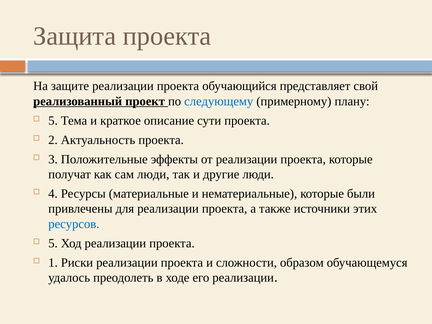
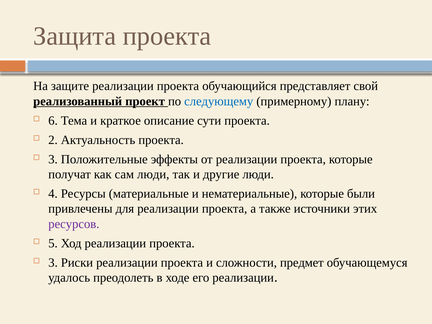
5 at (53, 121): 5 -> 6
ресурсов colour: blue -> purple
1 at (53, 263): 1 -> 3
образом: образом -> предмет
